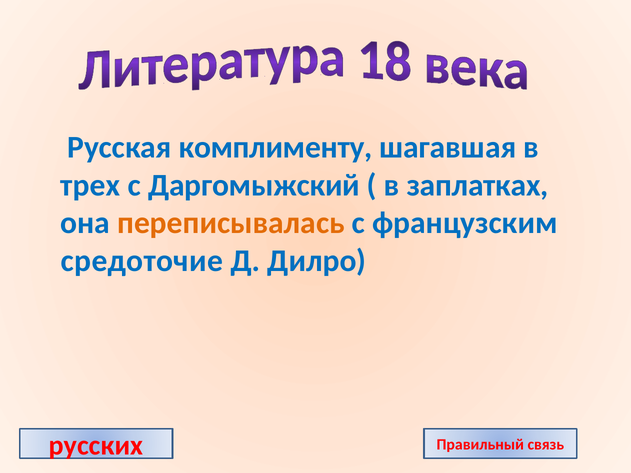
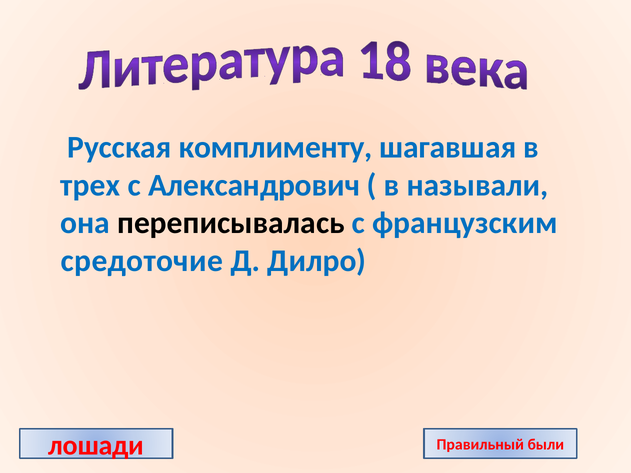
Даргомыжский: Даргомыжский -> Александрович
заплатках: заплатках -> называли
переписывалась colour: orange -> black
русских: русских -> лошади
связь: связь -> были
